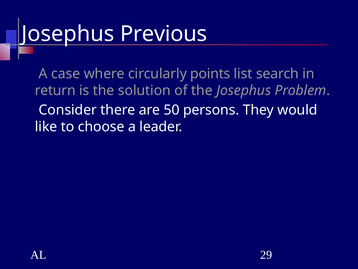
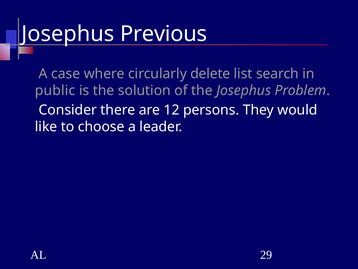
points: points -> delete
return: return -> public
50: 50 -> 12
